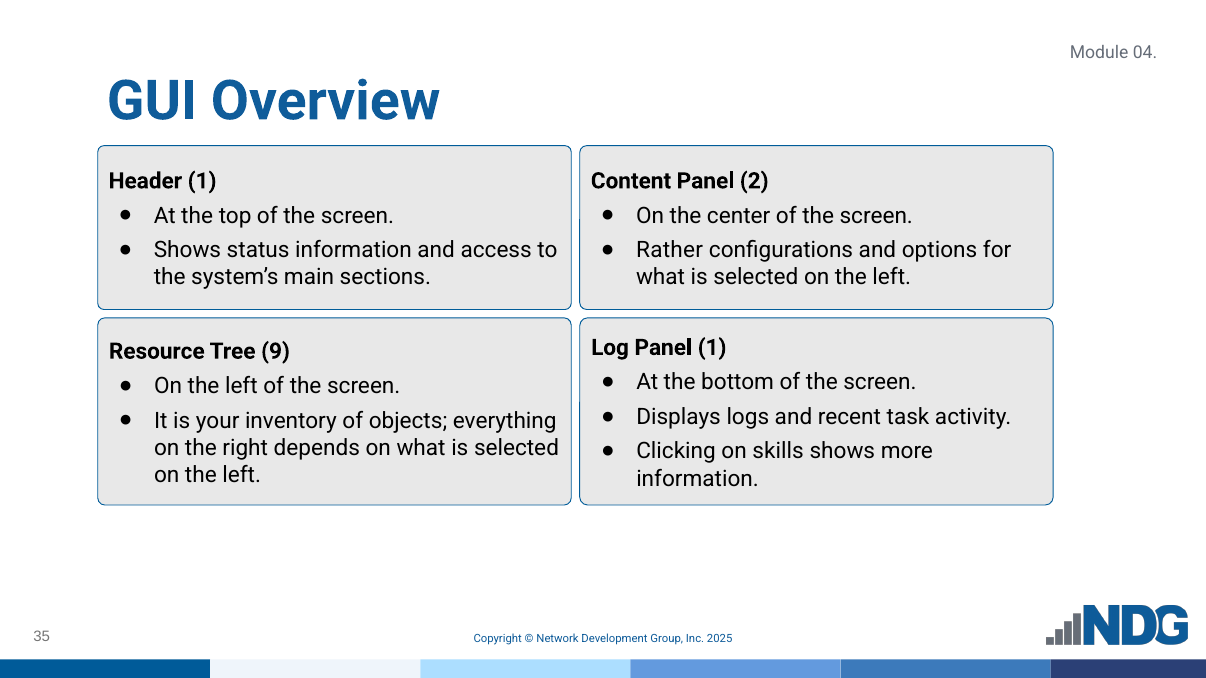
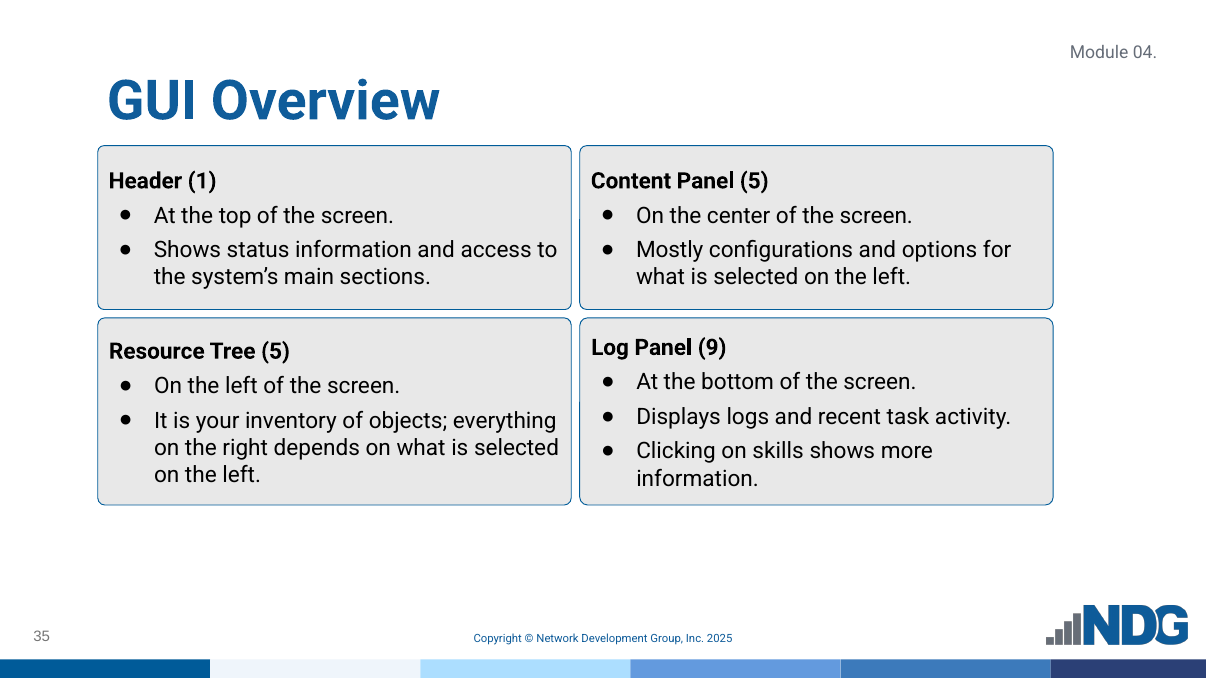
Panel 2: 2 -> 5
Rather: Rather -> Mostly
Panel 1: 1 -> 9
Tree 9: 9 -> 5
